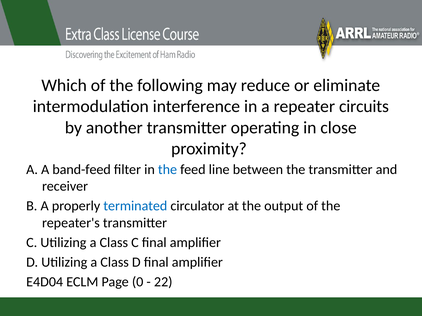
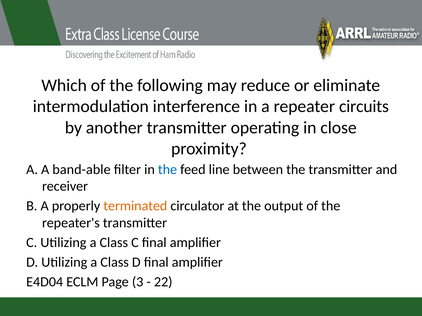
band-feed: band-feed -> band-able
terminated colour: blue -> orange
0: 0 -> 3
